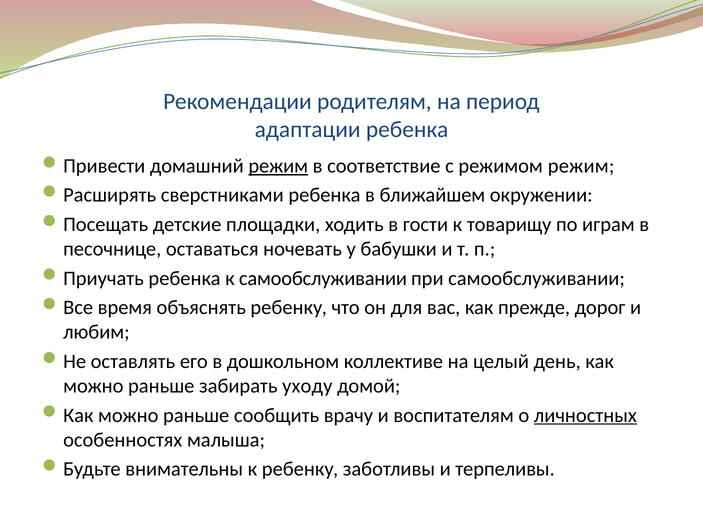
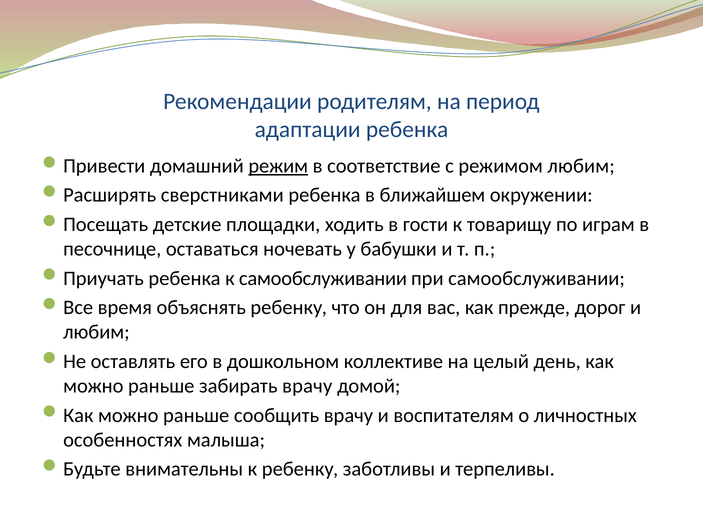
режимом режим: режим -> любим
забирать уходу: уходу -> врачу
личностных underline: present -> none
